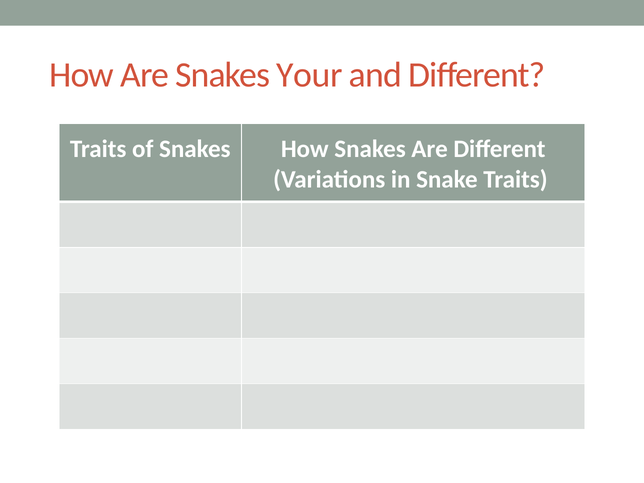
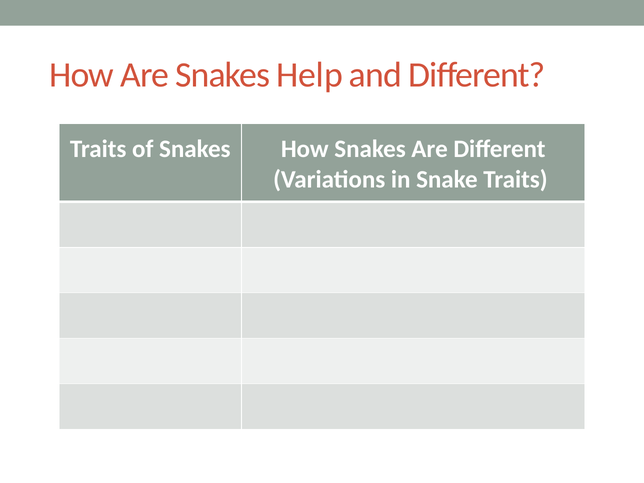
Your: Your -> Help
